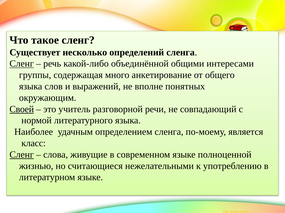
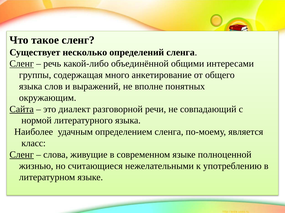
Своей: Своей -> Сайта
учитель: учитель -> диалект
